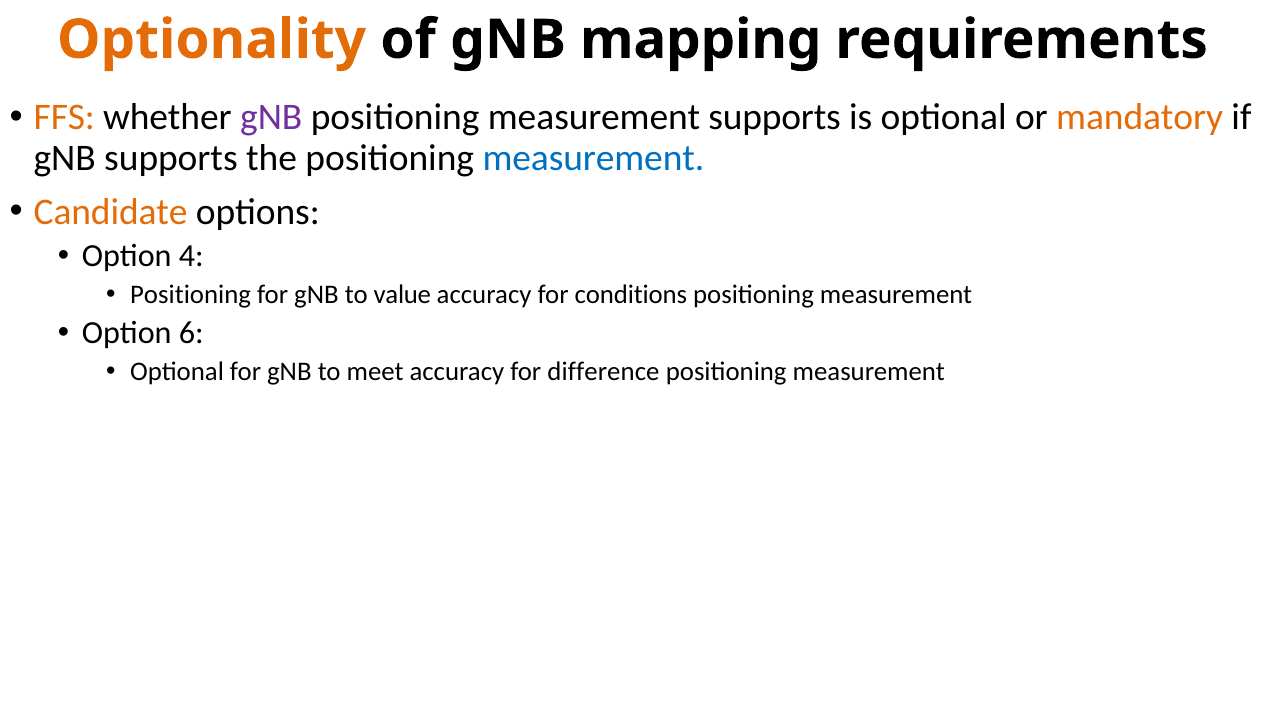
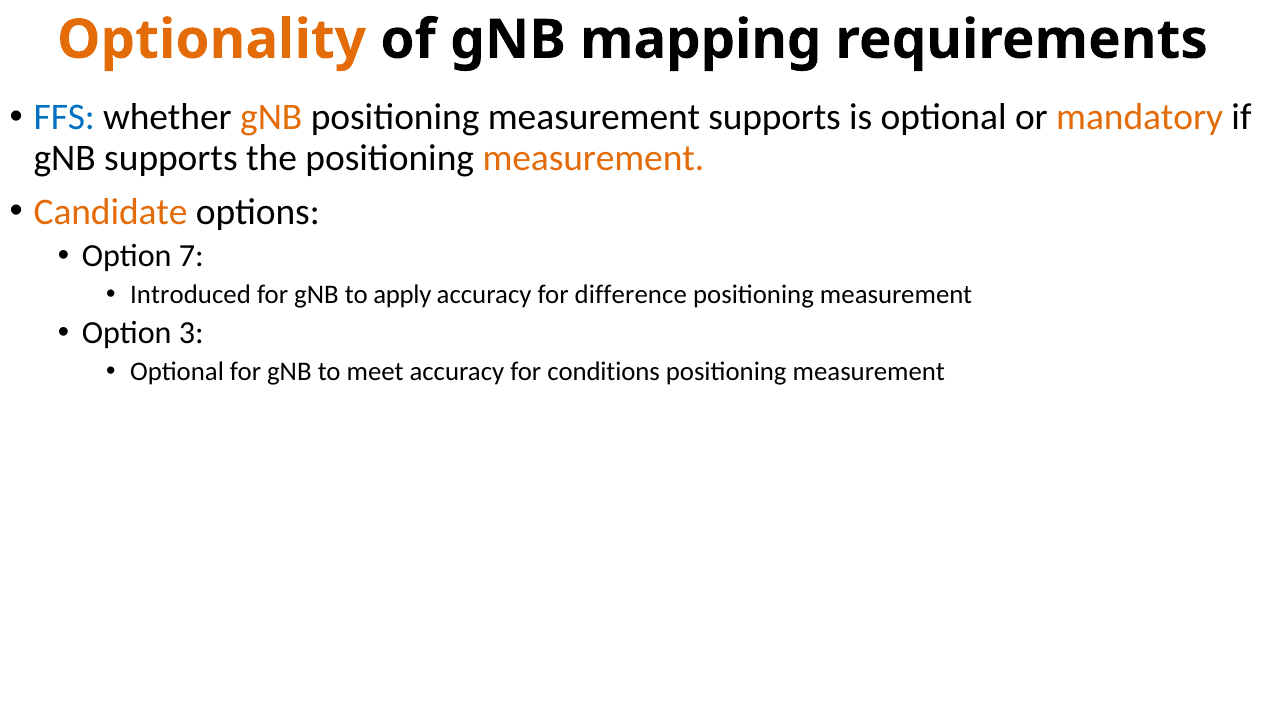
FFS colour: orange -> blue
gNB at (271, 117) colour: purple -> orange
measurement at (593, 158) colour: blue -> orange
4: 4 -> 7
Positioning at (191, 295): Positioning -> Introduced
value: value -> apply
conditions: conditions -> difference
6: 6 -> 3
difference: difference -> conditions
